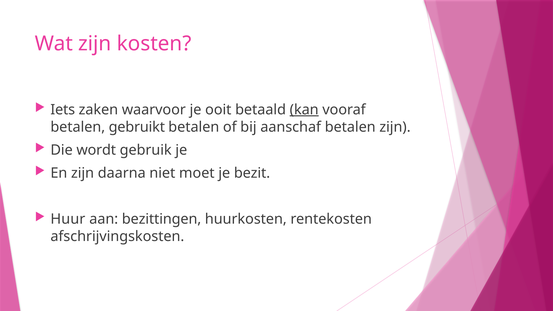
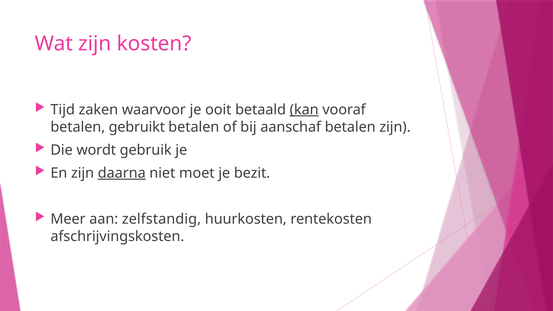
Iets: Iets -> Tijd
daarna underline: none -> present
Huur: Huur -> Meer
bezittingen: bezittingen -> zelfstandig
